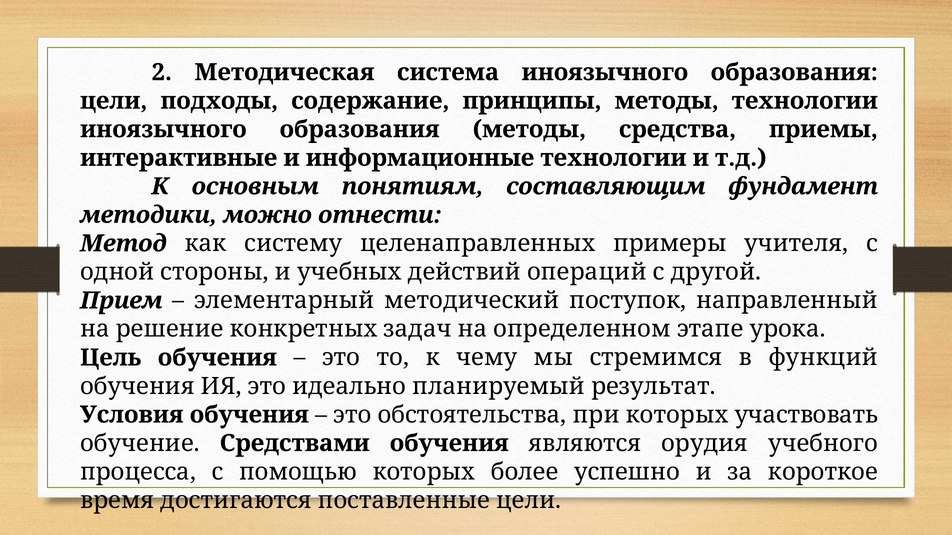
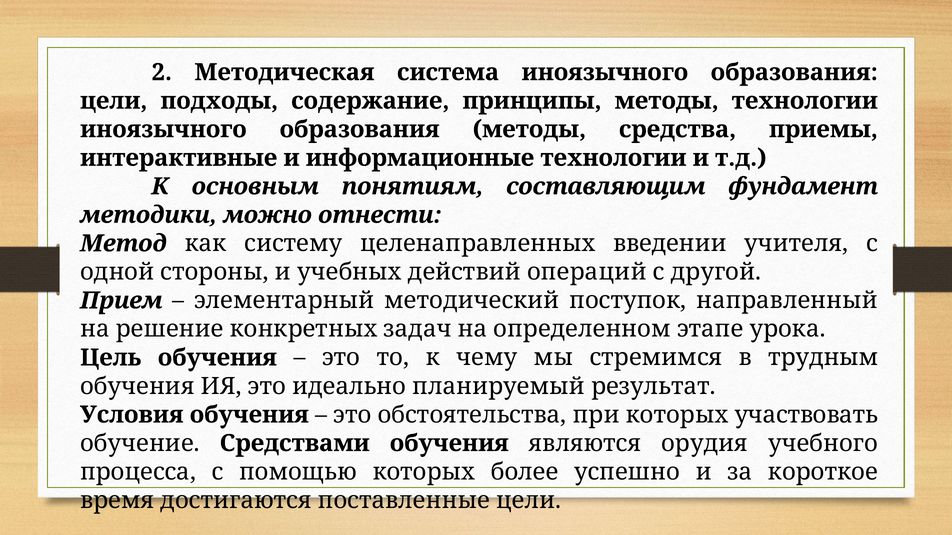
примеры: примеры -> введении
функций: функций -> трудным
